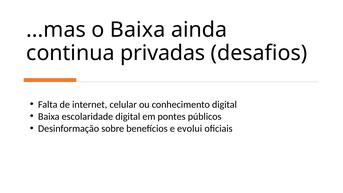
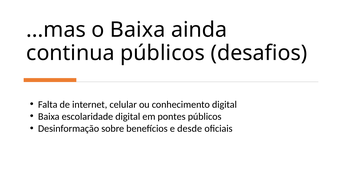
continua privadas: privadas -> públicos
evolui: evolui -> desde
